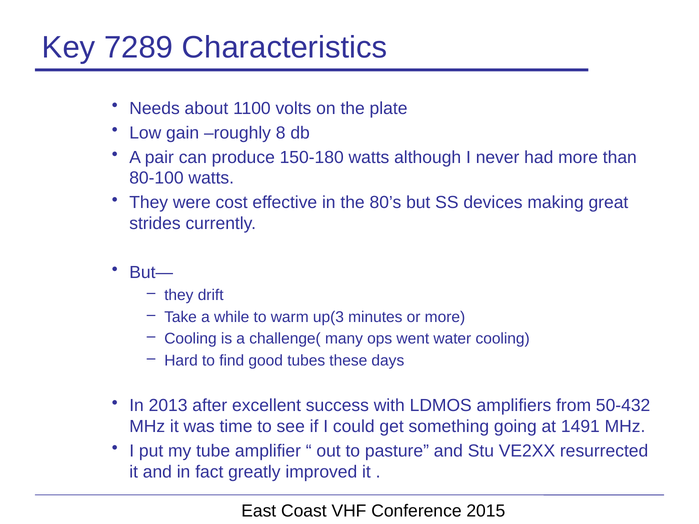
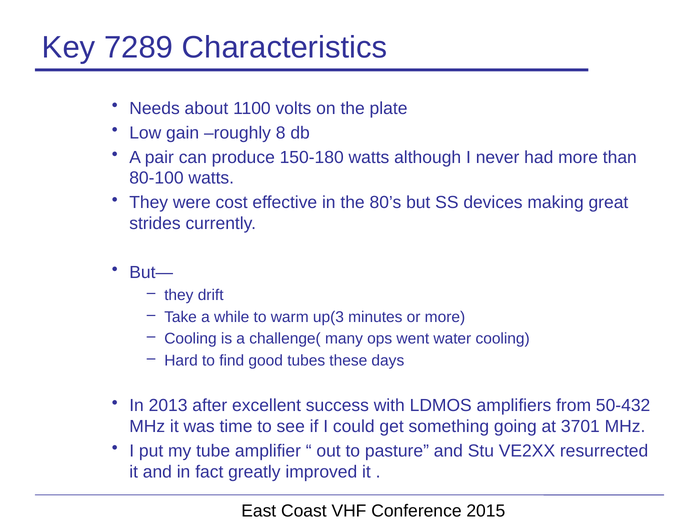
1491: 1491 -> 3701
